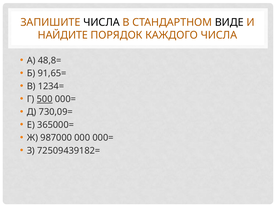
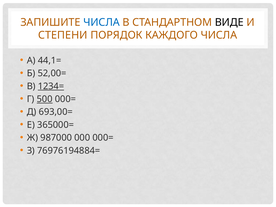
ЧИСЛА at (102, 22) colour: black -> blue
НАЙДИТЕ: НАЙДИТЕ -> СТЕПЕНИ
48,8=: 48,8= -> 44,1=
91,65=: 91,65= -> 52,00=
1234= underline: none -> present
730,09=: 730,09= -> 693,00=
72509439182=: 72509439182= -> 76976194884=
